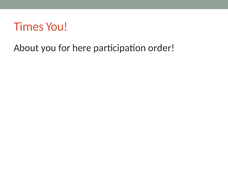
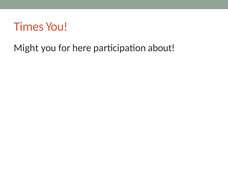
About: About -> Might
order: order -> about
